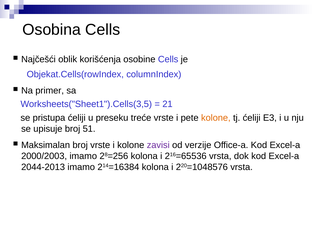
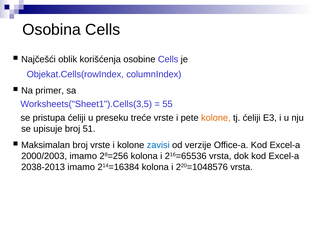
21: 21 -> 55
zavisi colour: purple -> blue
2044-2013: 2044-2013 -> 2038-2013
